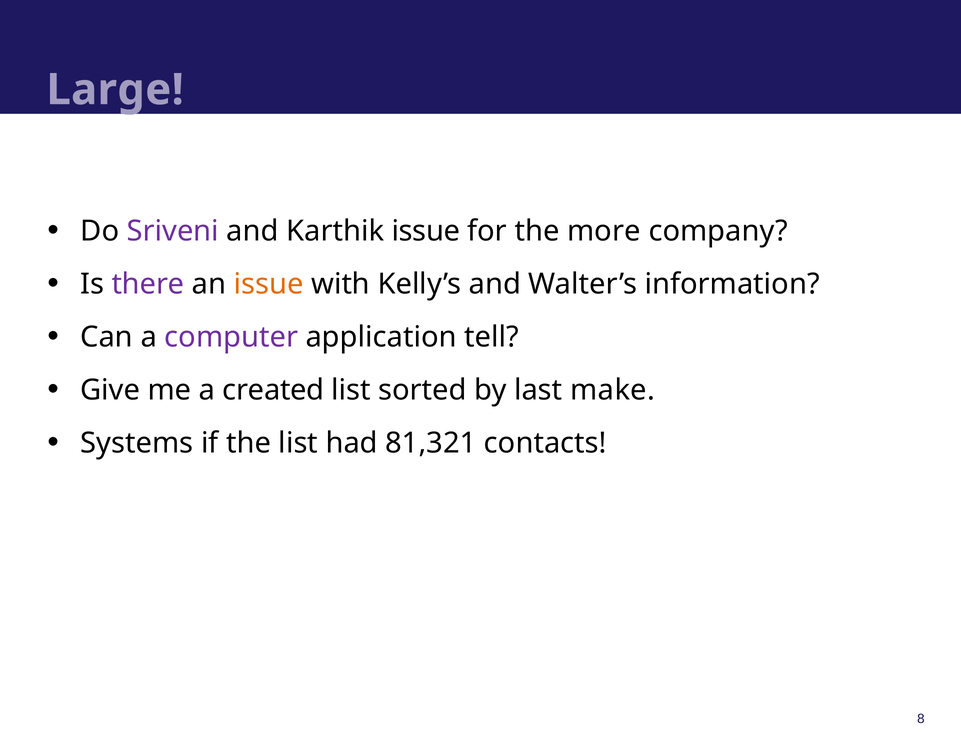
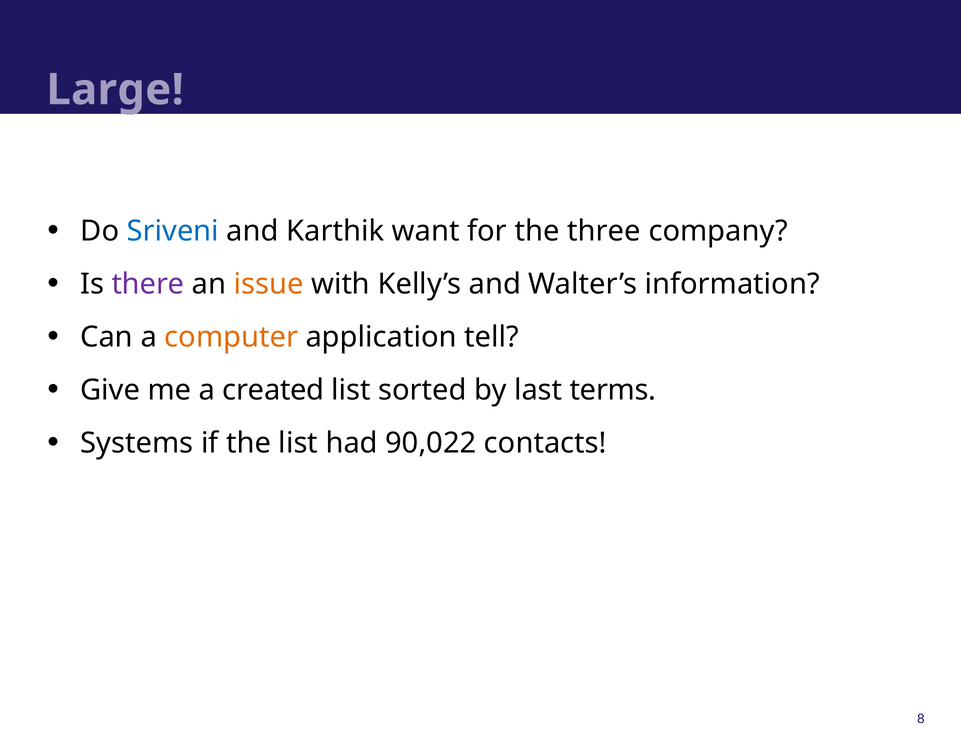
Sriveni colour: purple -> blue
Karthik issue: issue -> want
more: more -> three
computer colour: purple -> orange
make: make -> terms
81,321: 81,321 -> 90,022
